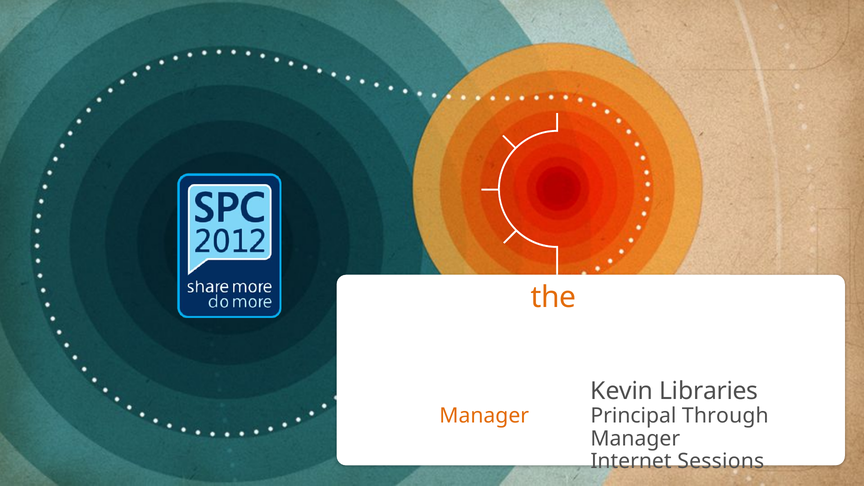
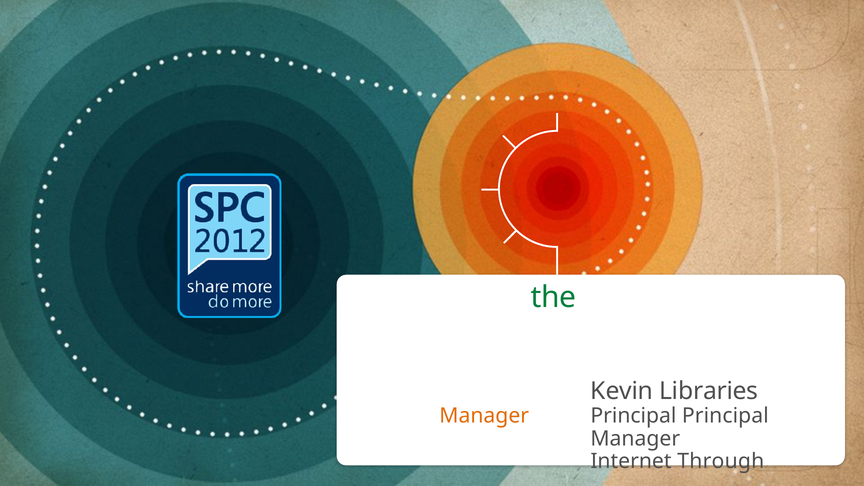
the colour: orange -> green
Principal Through: Through -> Principal
Sessions: Sessions -> Through
